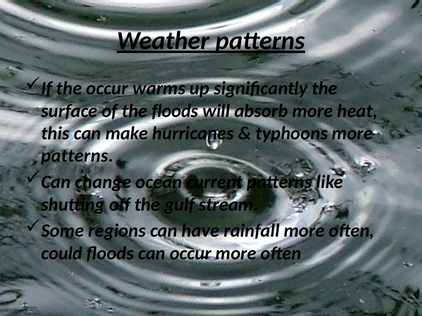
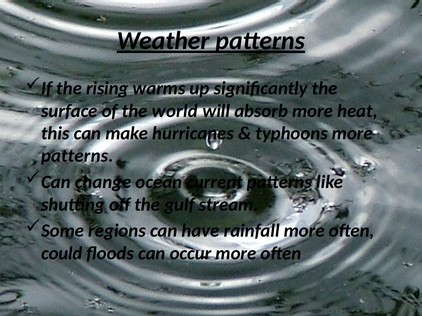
the occur: occur -> rising
the floods: floods -> world
